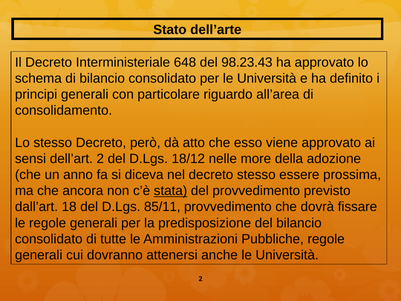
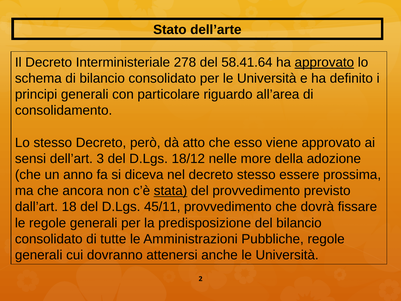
648: 648 -> 278
98.23.43: 98.23.43 -> 58.41.64
approvato at (324, 62) underline: none -> present
dell’art 2: 2 -> 3
85/11: 85/11 -> 45/11
